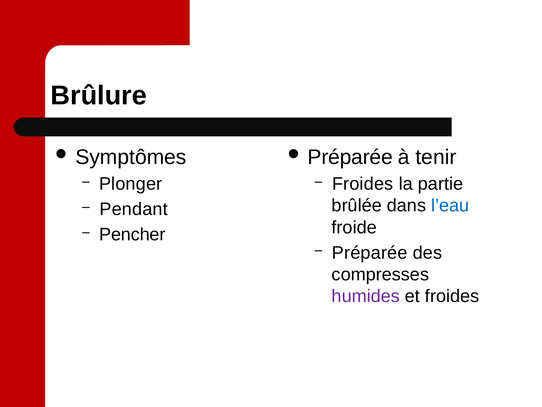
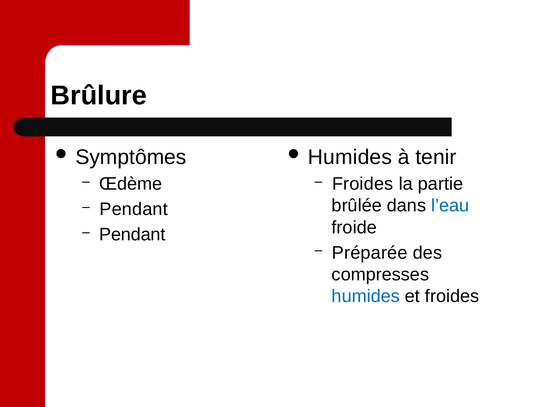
Préparée at (350, 157): Préparée -> Humides
Plonger: Plonger -> Œdème
Pencher at (132, 234): Pencher -> Pendant
humides at (366, 296) colour: purple -> blue
